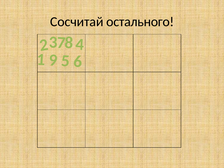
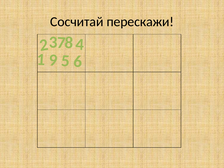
остального: остального -> перескажи
